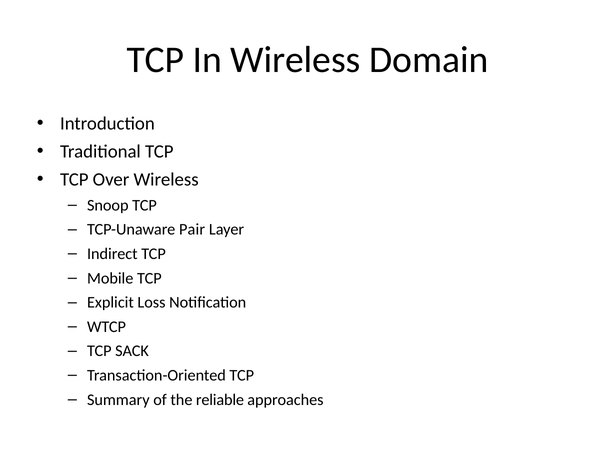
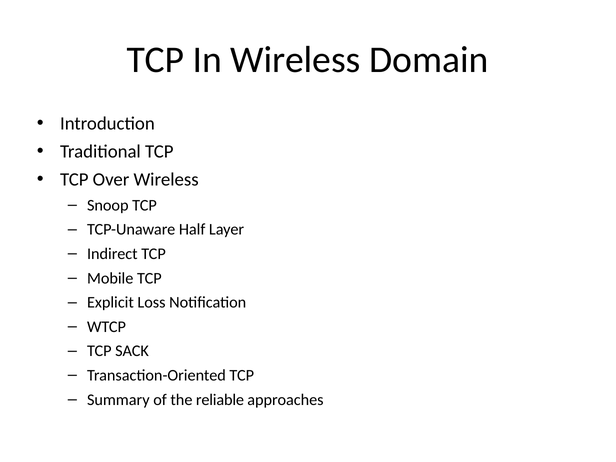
Pair: Pair -> Half
